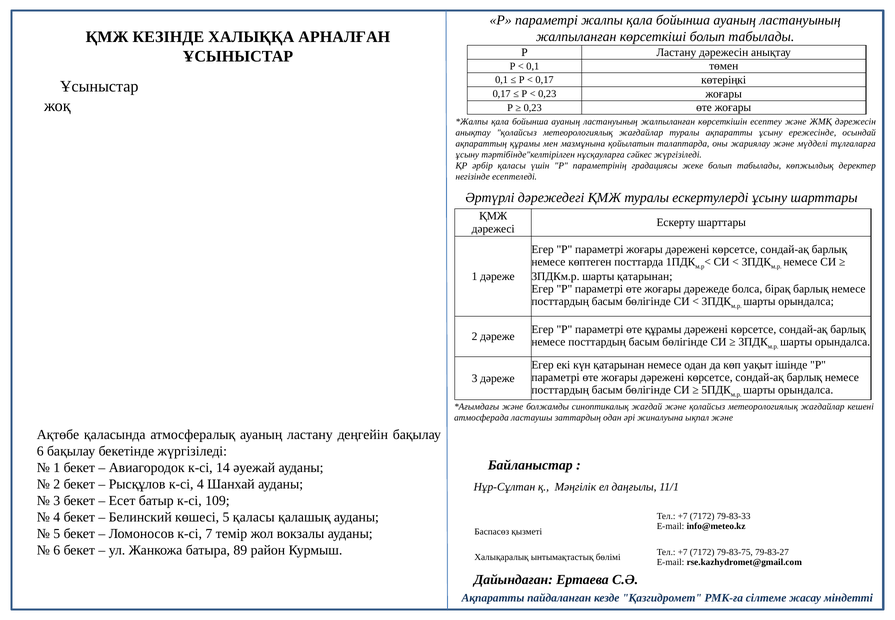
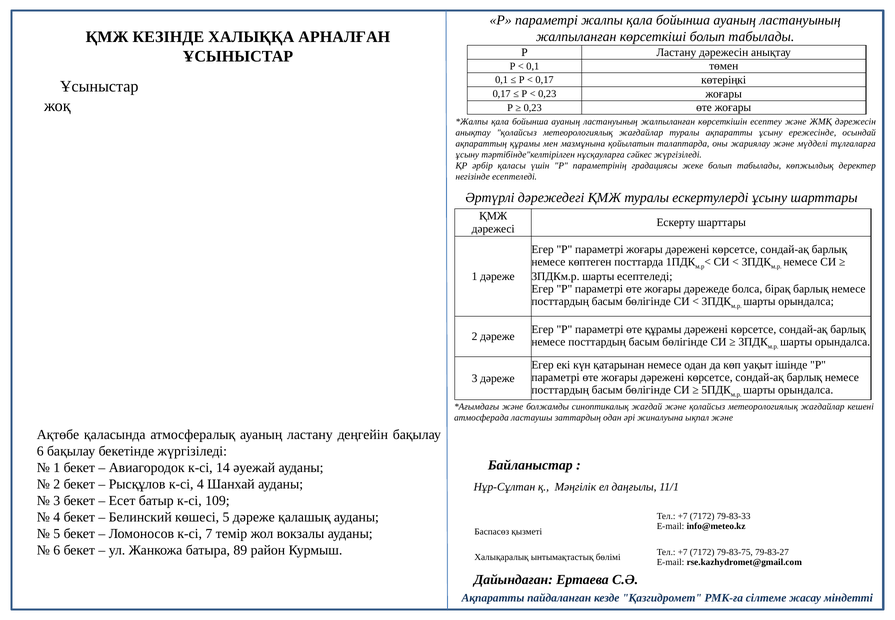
шарты қатарынан: қатарынан -> есептеледі
5 қаласы: қаласы -> дәреже
